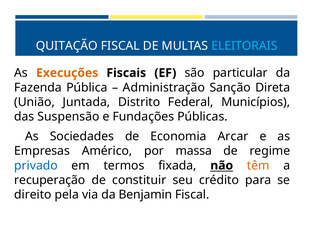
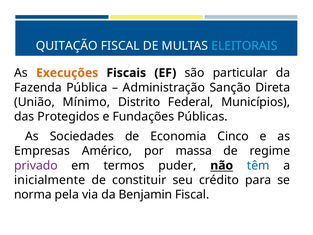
Juntada: Juntada -> Mínimo
Suspensão: Suspensão -> Protegidos
Arcar: Arcar -> Cinco
privado colour: blue -> purple
fixada: fixada -> puder
têm colour: orange -> blue
recuperação: recuperação -> inicialmente
direito: direito -> norma
